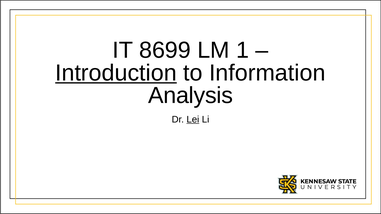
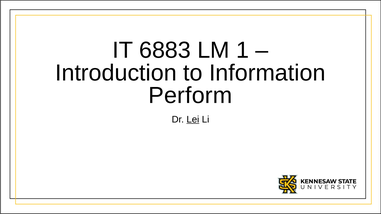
8699: 8699 -> 6883
Introduction underline: present -> none
Analysis: Analysis -> Perform
